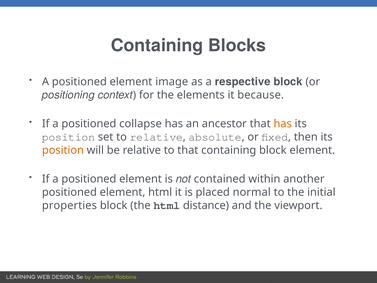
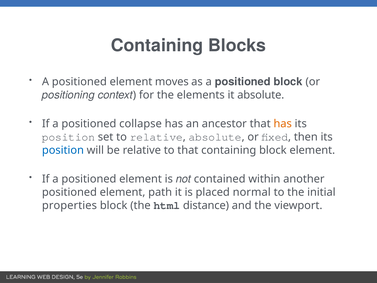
image: image -> moves
as a respective: respective -> positioned
it because: because -> absolute
position at (63, 150) colour: orange -> blue
element html: html -> path
